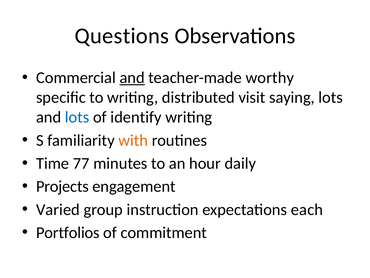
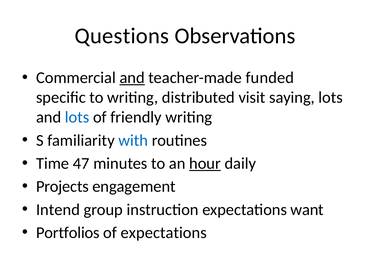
worthy: worthy -> funded
identify: identify -> friendly
with colour: orange -> blue
77: 77 -> 47
hour underline: none -> present
Varied: Varied -> Intend
each: each -> want
of commitment: commitment -> expectations
